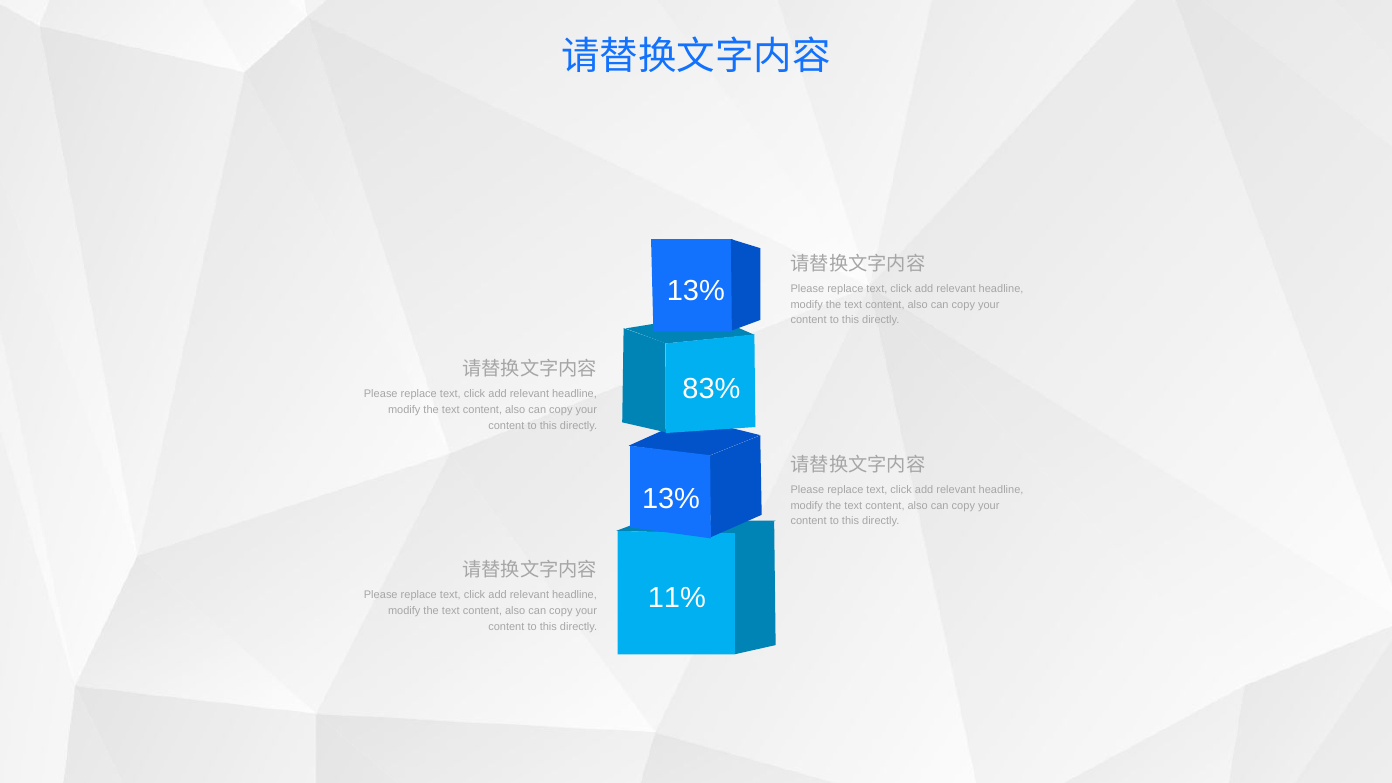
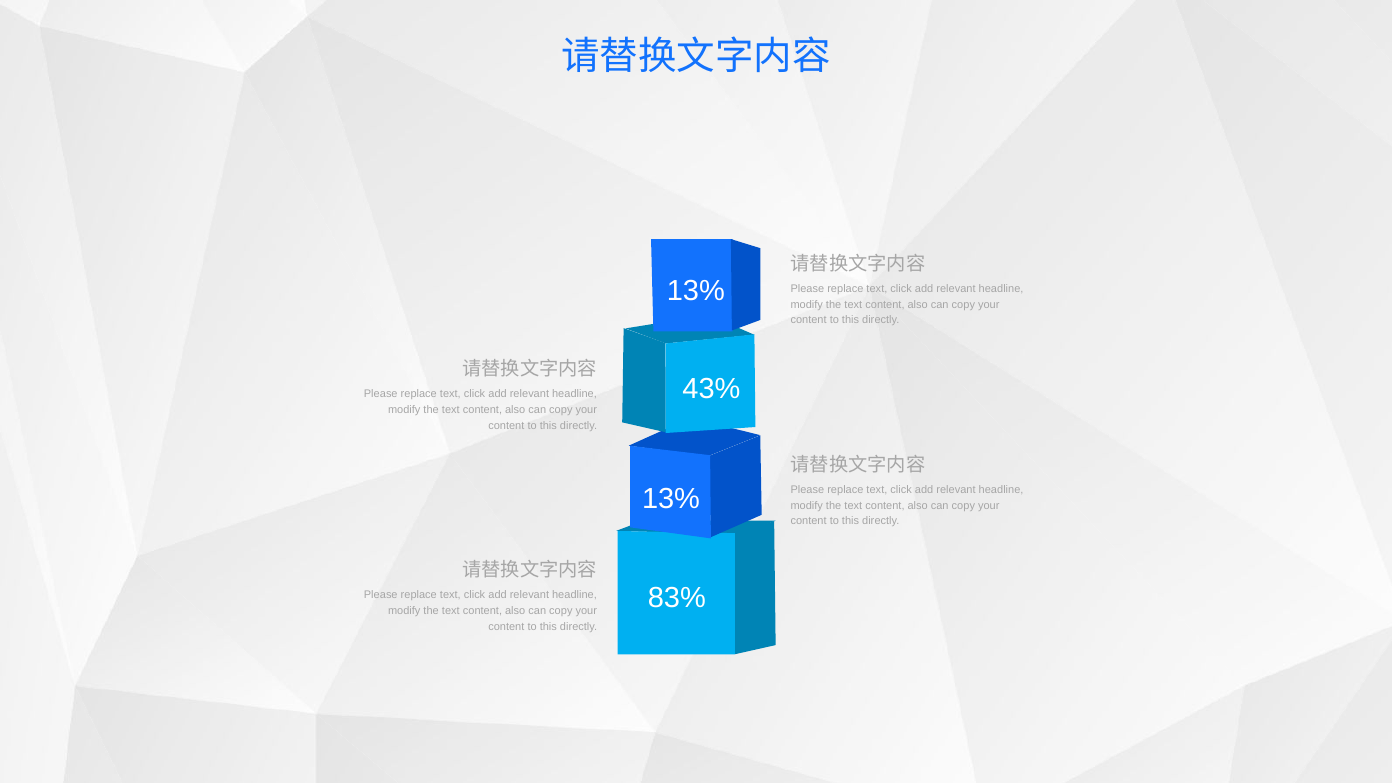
83%: 83% -> 43%
11%: 11% -> 83%
